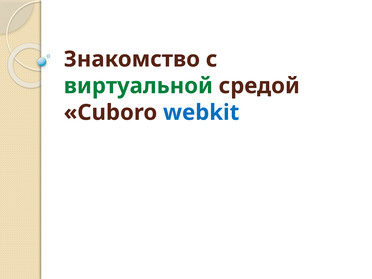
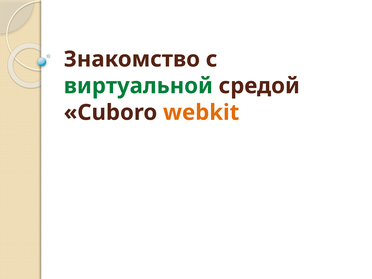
webkit colour: blue -> orange
